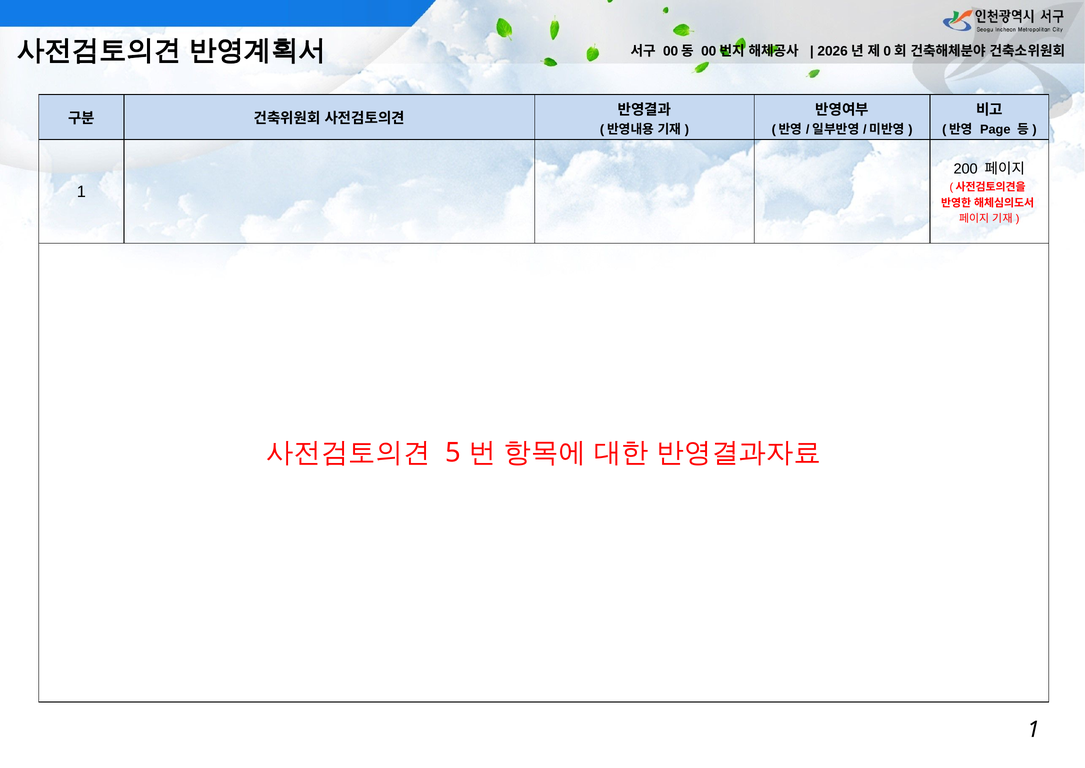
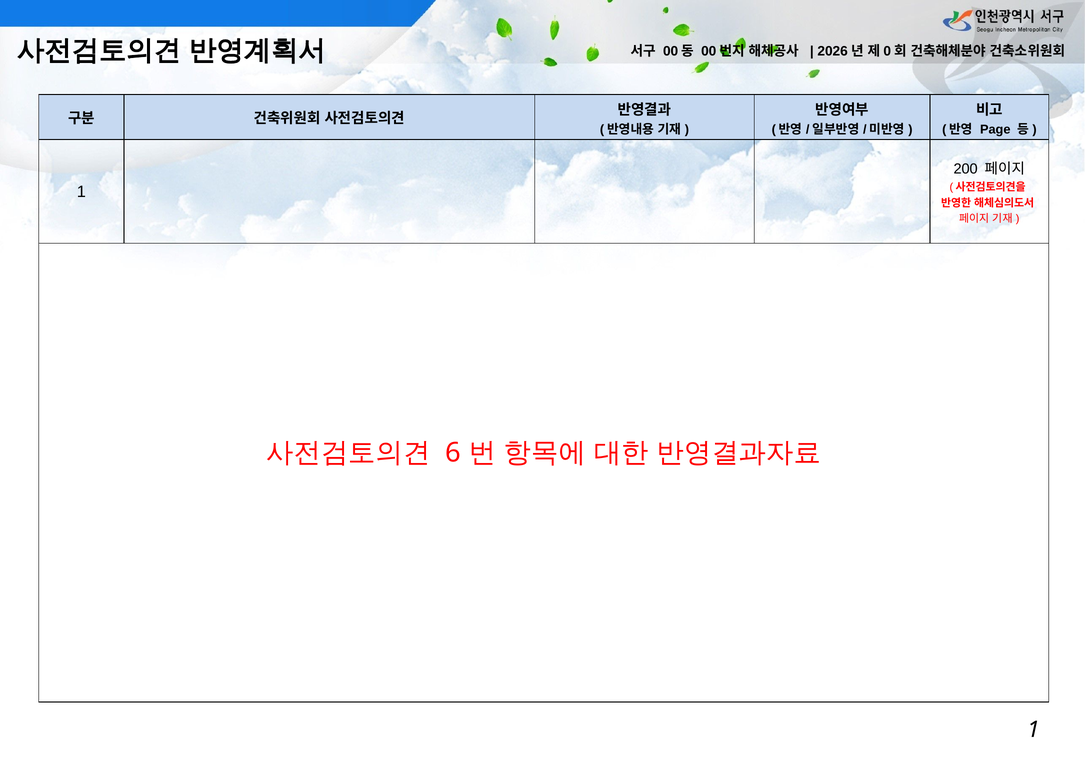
5: 5 -> 6
